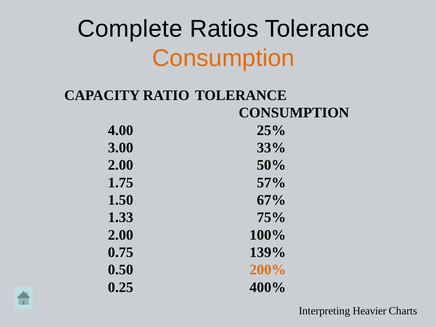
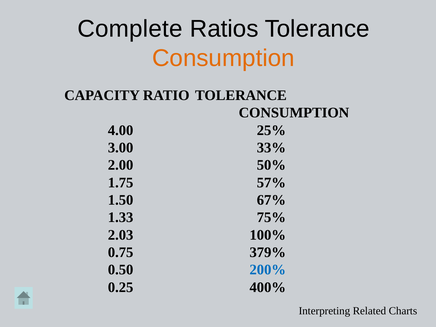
2.00 at (121, 235): 2.00 -> 2.03
139%: 139% -> 379%
200% colour: orange -> blue
Heavier: Heavier -> Related
